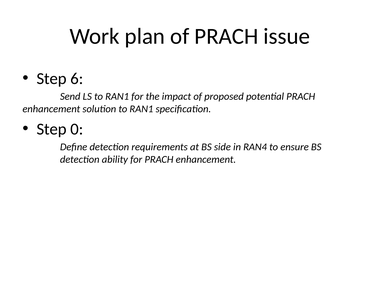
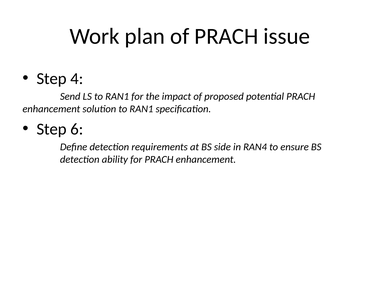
6: 6 -> 4
0: 0 -> 6
